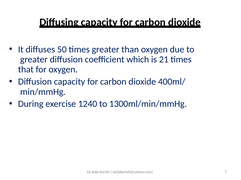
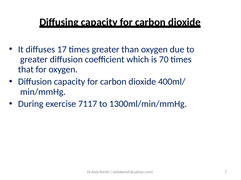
50: 50 -> 17
21: 21 -> 70
1240: 1240 -> 7117
